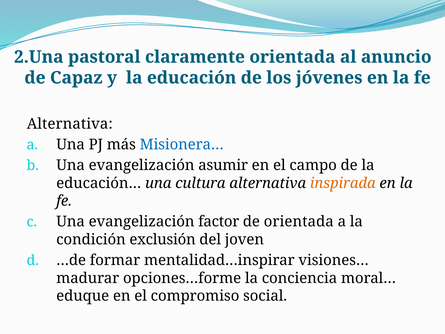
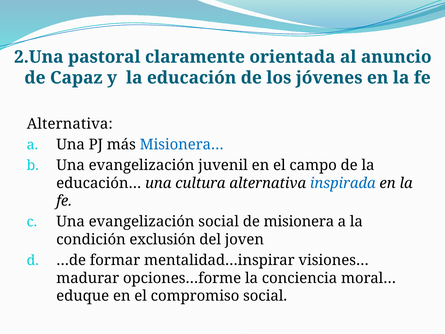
asumir: asumir -> juvenil
inspirada colour: orange -> blue
evangelización factor: factor -> social
de orientada: orientada -> misionera
